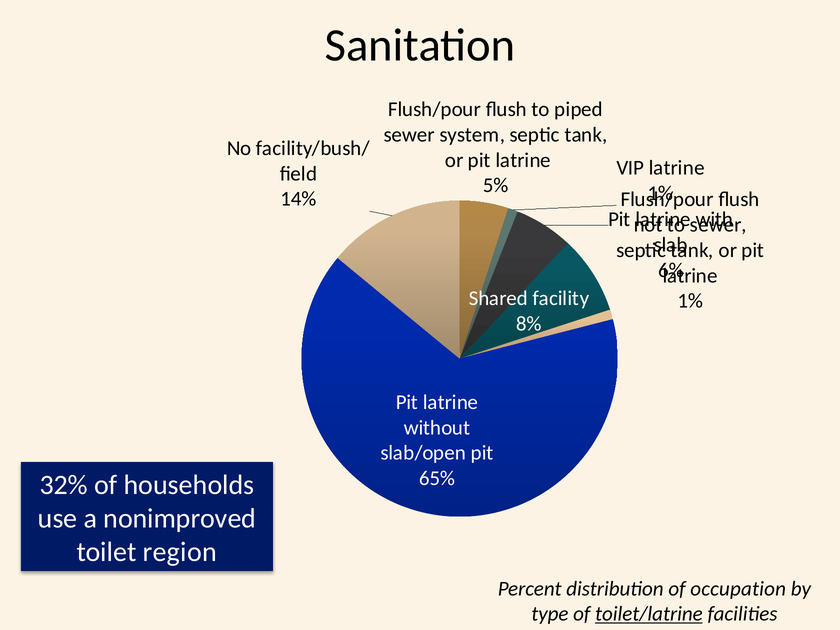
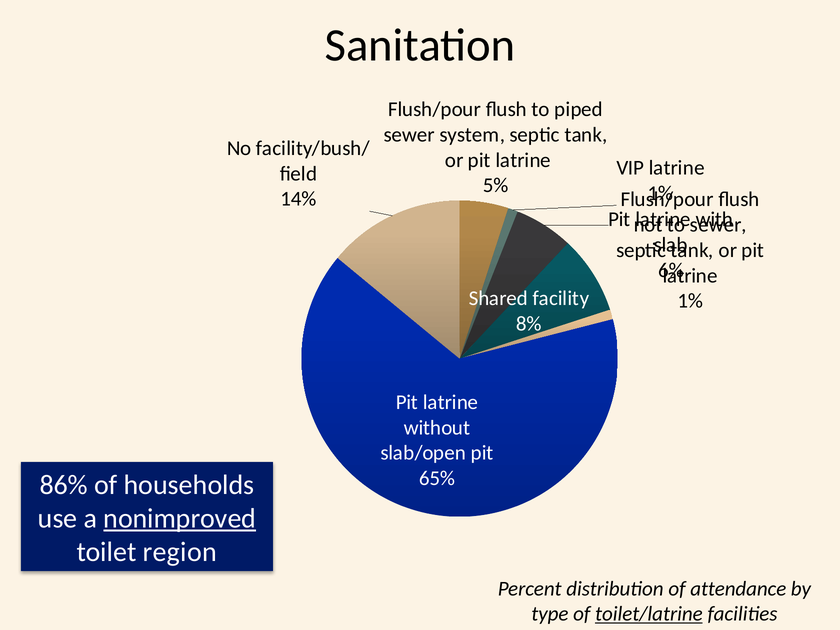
32%: 32% -> 86%
nonimproved underline: none -> present
occupation: occupation -> attendance
